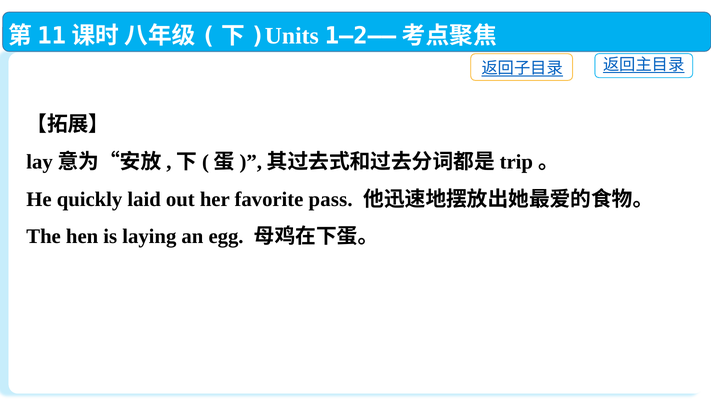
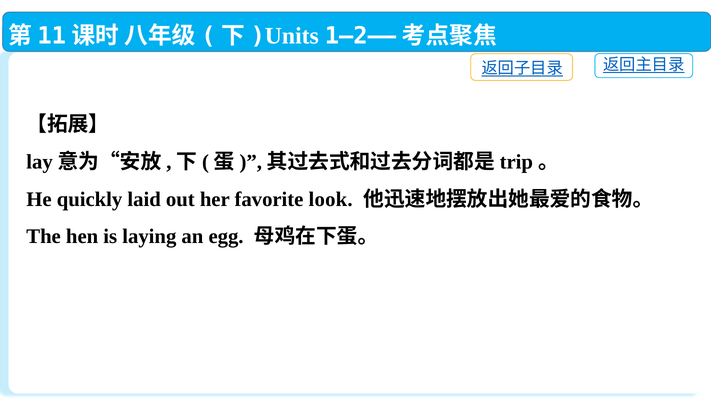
pass: pass -> look
